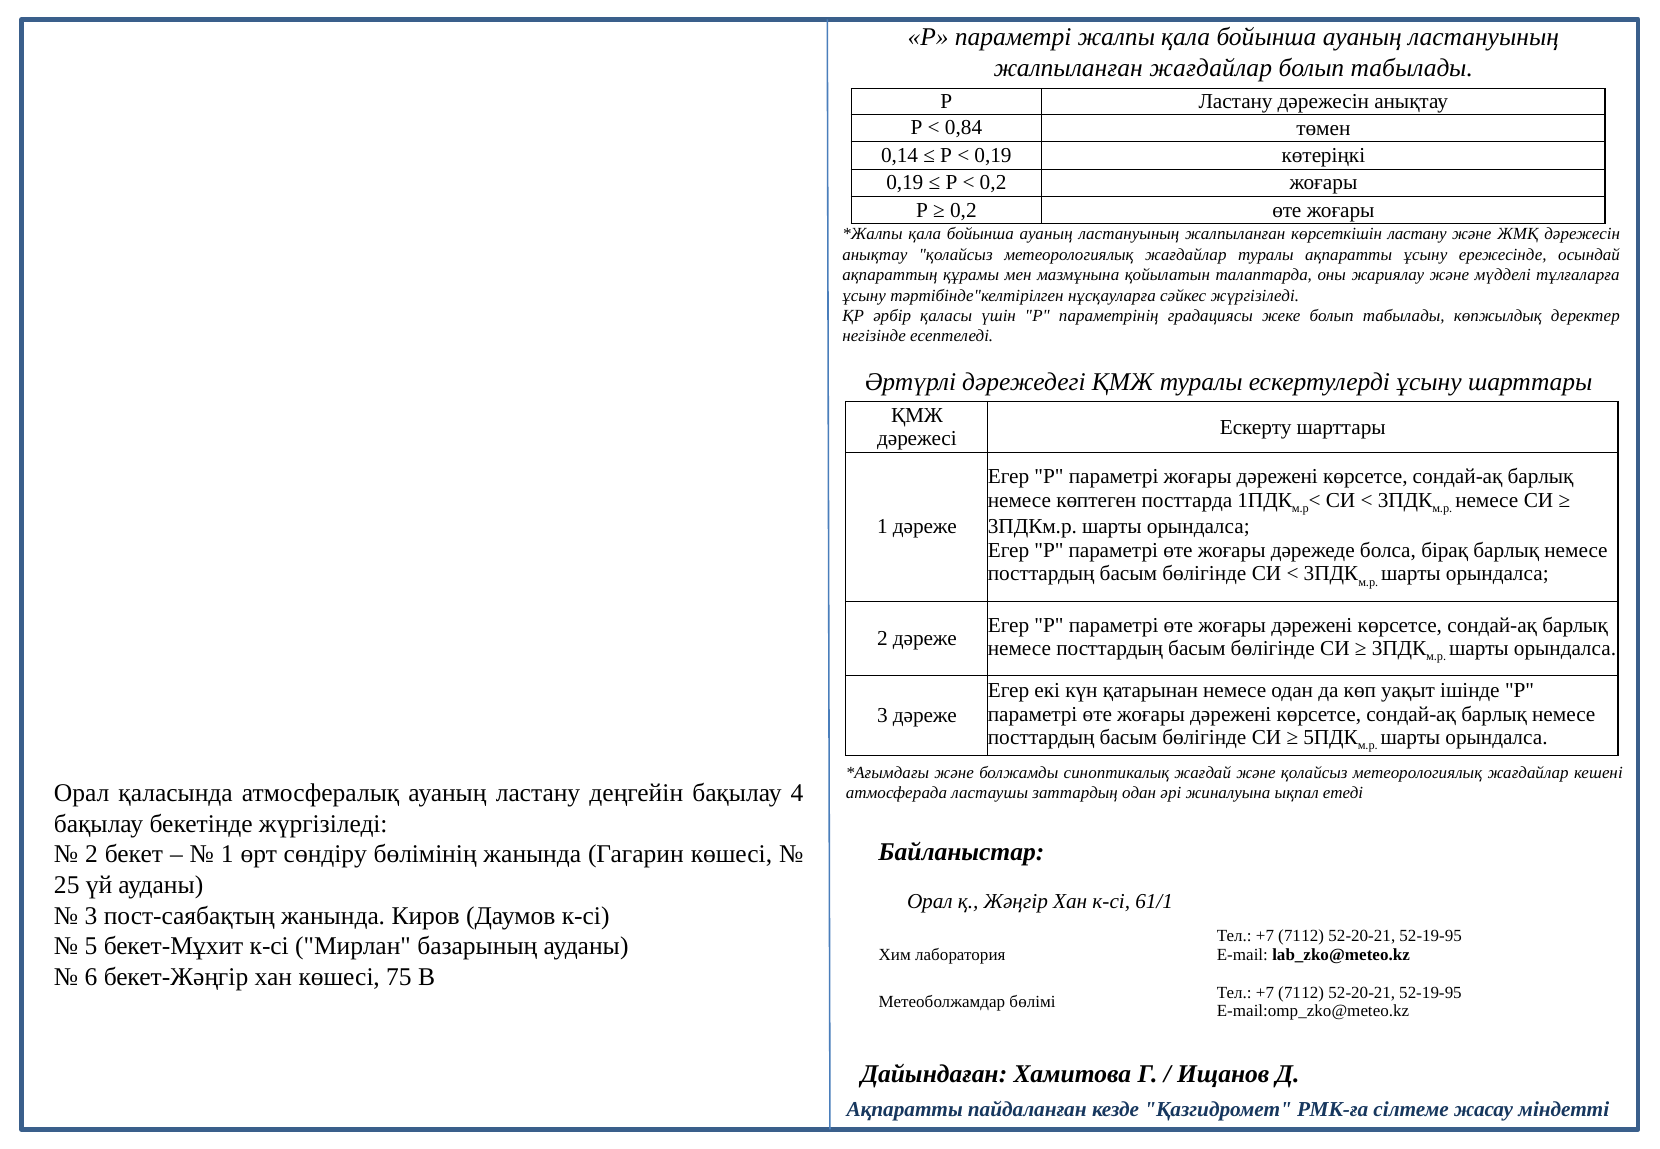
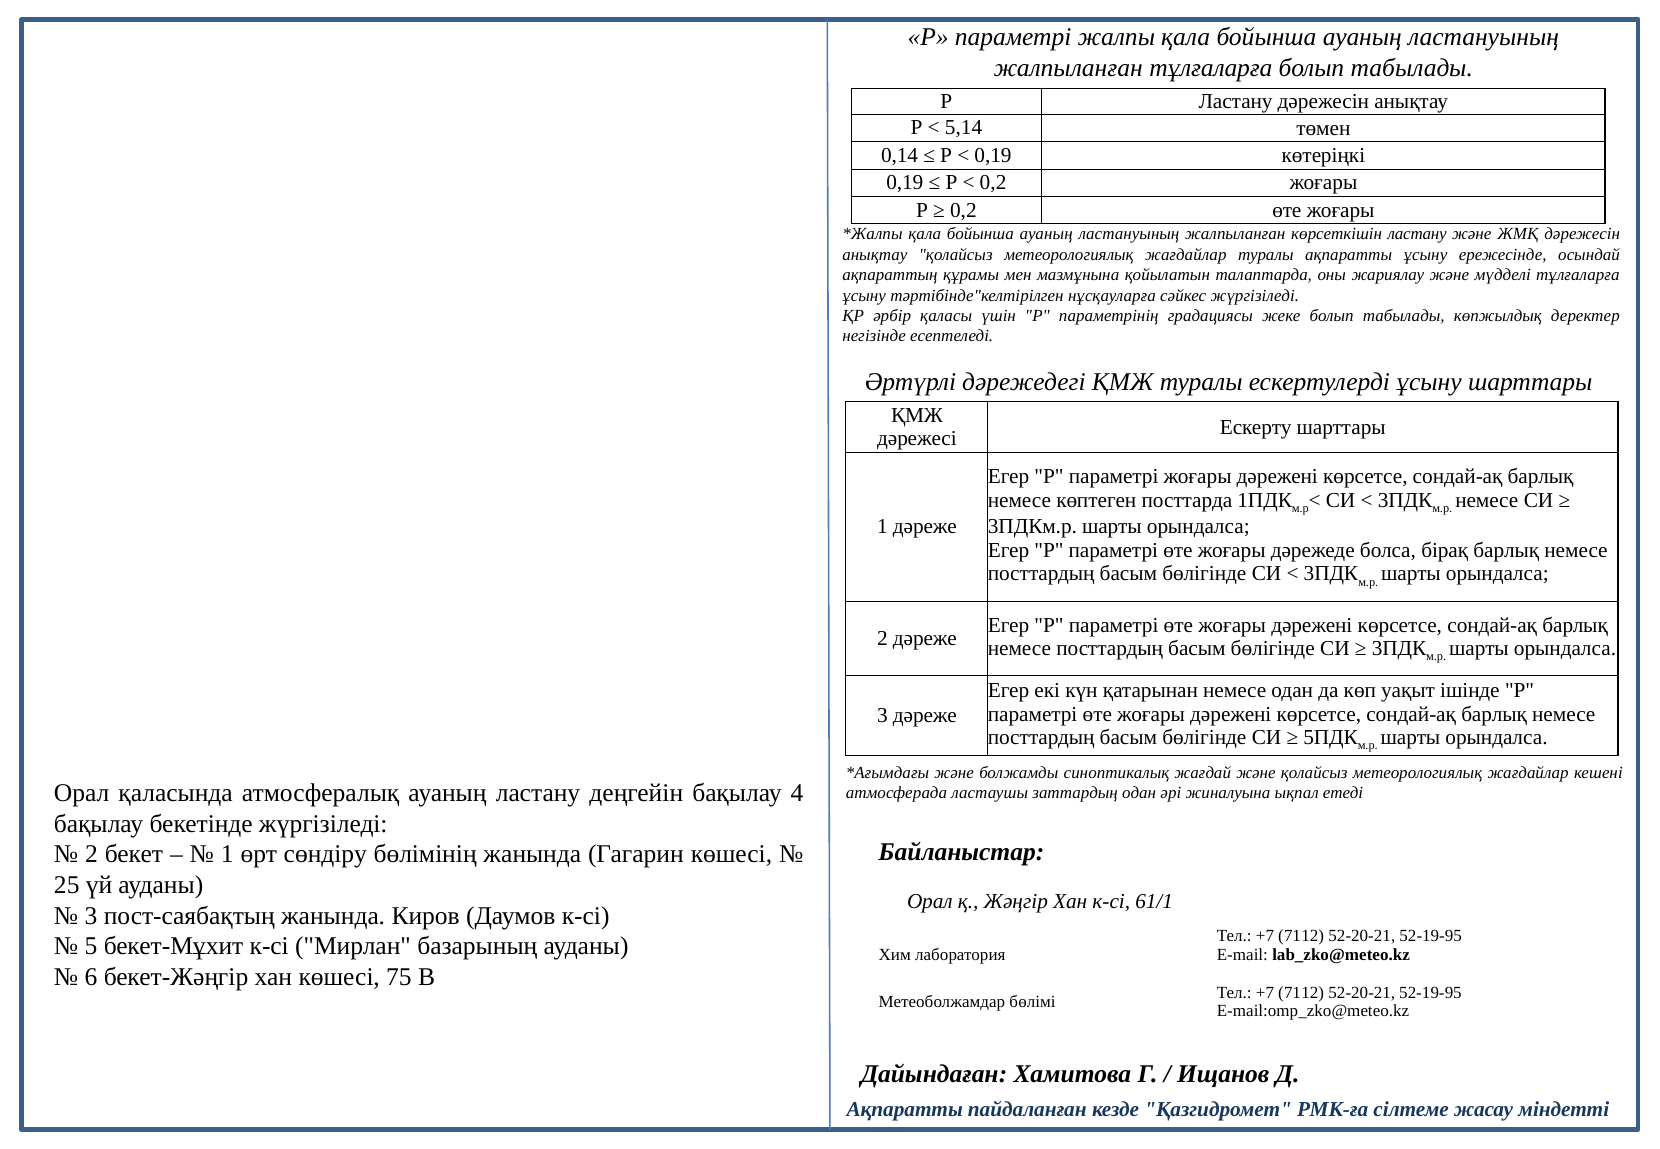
жалпыланған жағдайлар: жағдайлар -> тұлғаларға
0,84: 0,84 -> 5,14
